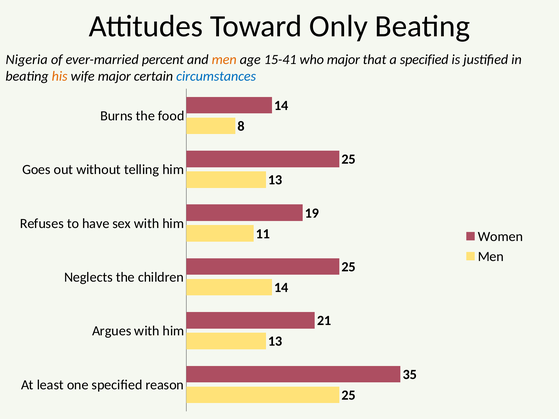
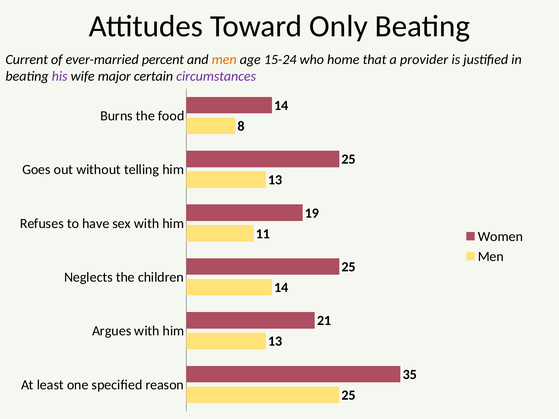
Nigeria: Nigeria -> Current
15-41: 15-41 -> 15-24
who major: major -> home
a specified: specified -> provider
his colour: orange -> purple
circumstances colour: blue -> purple
